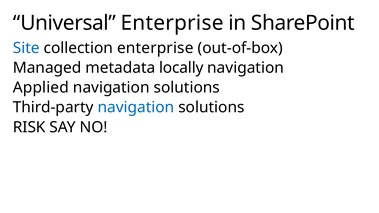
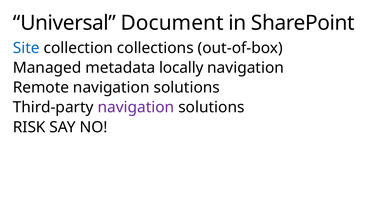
Universal Enterprise: Enterprise -> Document
collection enterprise: enterprise -> collections
Applied: Applied -> Remote
navigation at (136, 107) colour: blue -> purple
